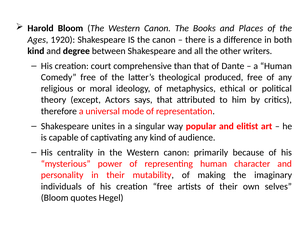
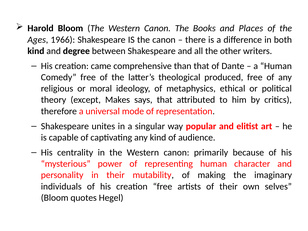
1920: 1920 -> 1966
court: court -> came
Actors: Actors -> Makes
